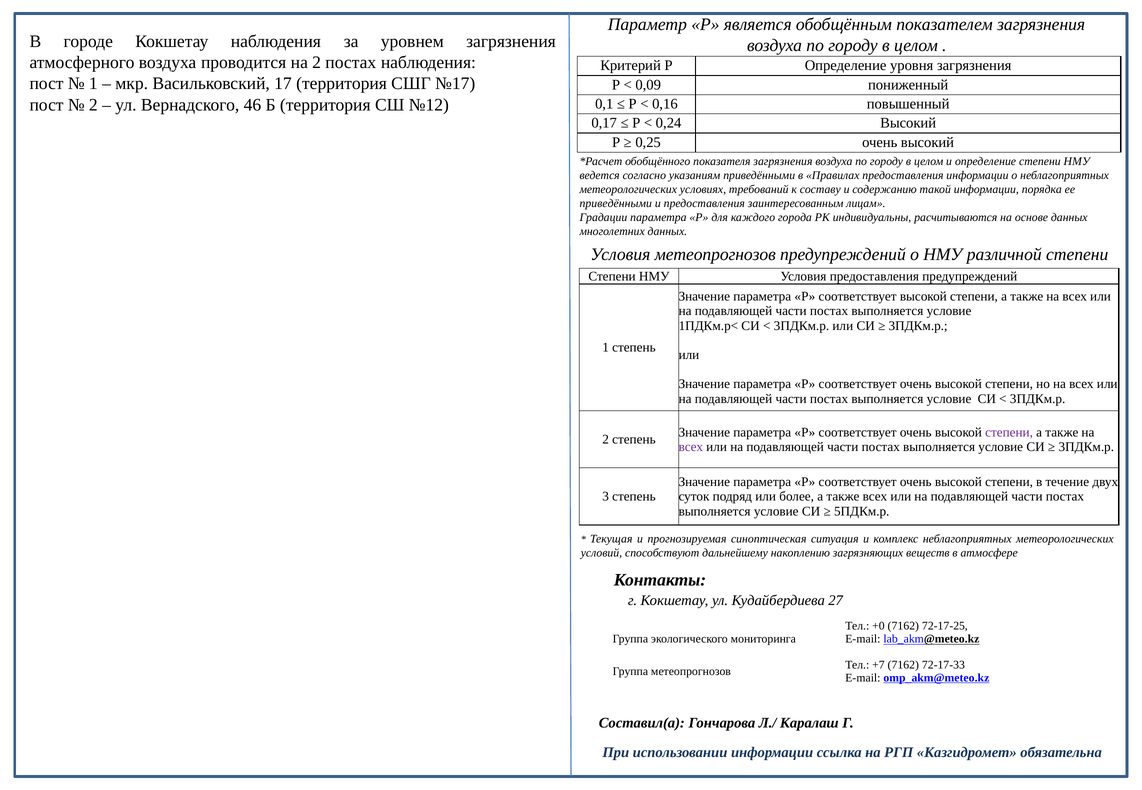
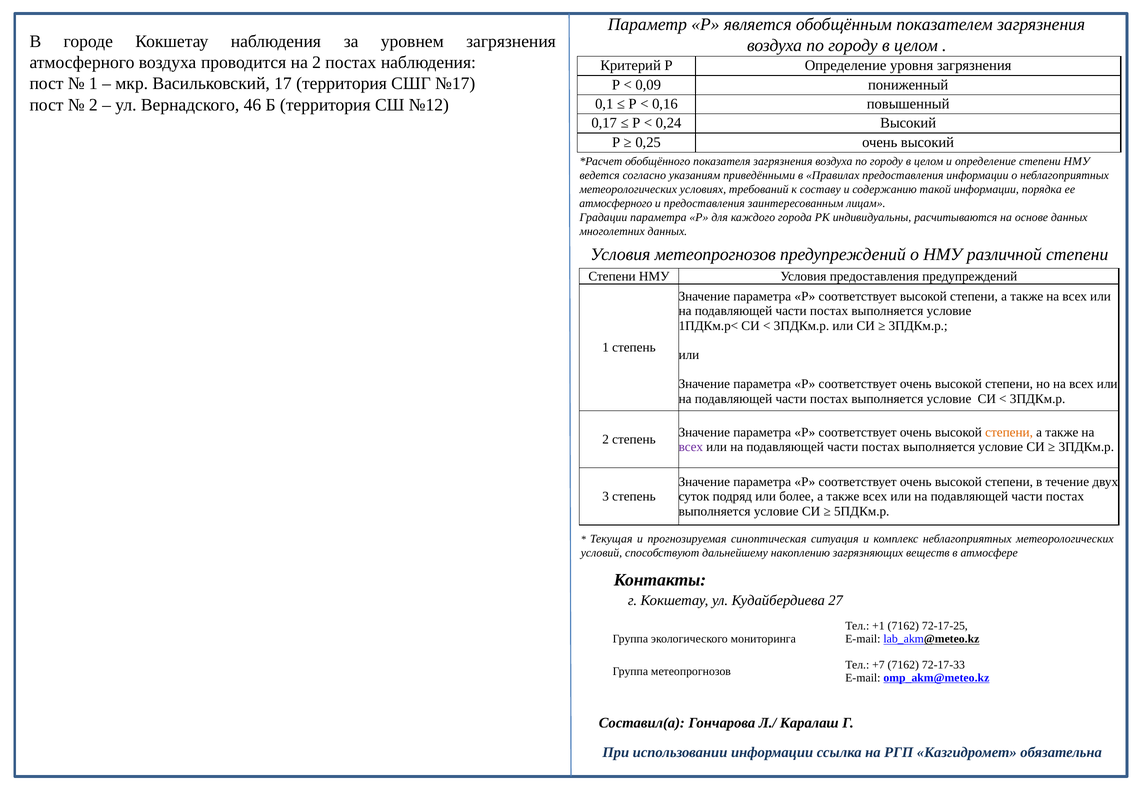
приведёнными at (616, 203): приведёнными -> атмосферного
степени at (1009, 433) colour: purple -> orange
+0: +0 -> +1
